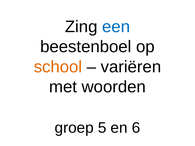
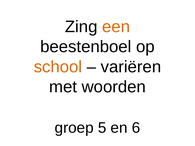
een colour: blue -> orange
